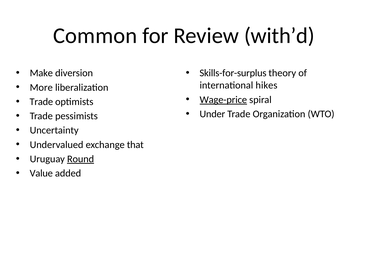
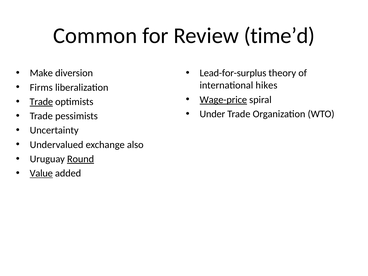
with’d: with’d -> time’d
Skills-for-surplus: Skills-for-surplus -> Lead-for-surplus
More: More -> Firms
Trade at (41, 102) underline: none -> present
that: that -> also
Value underline: none -> present
